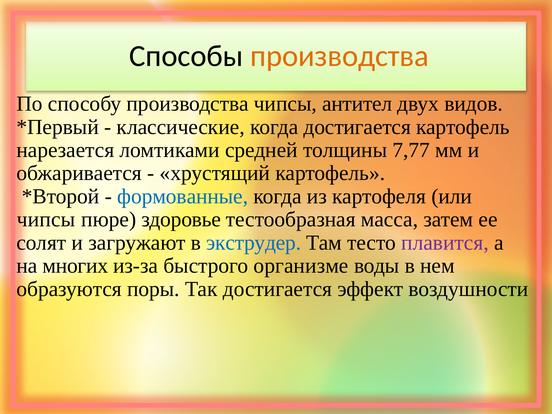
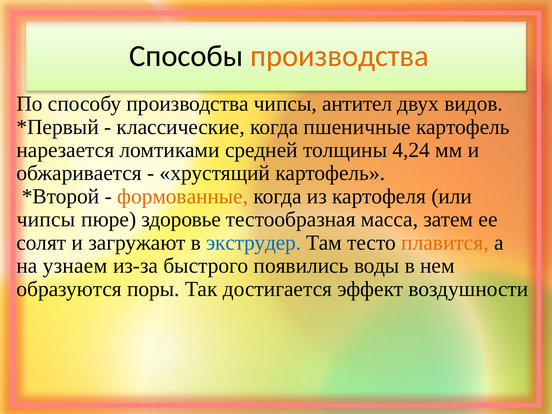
когда достигается: достигается -> пшеничные
7,77: 7,77 -> 4,24
формованные colour: blue -> orange
плавится colour: purple -> orange
многих: многих -> узнаем
организме: организме -> появились
